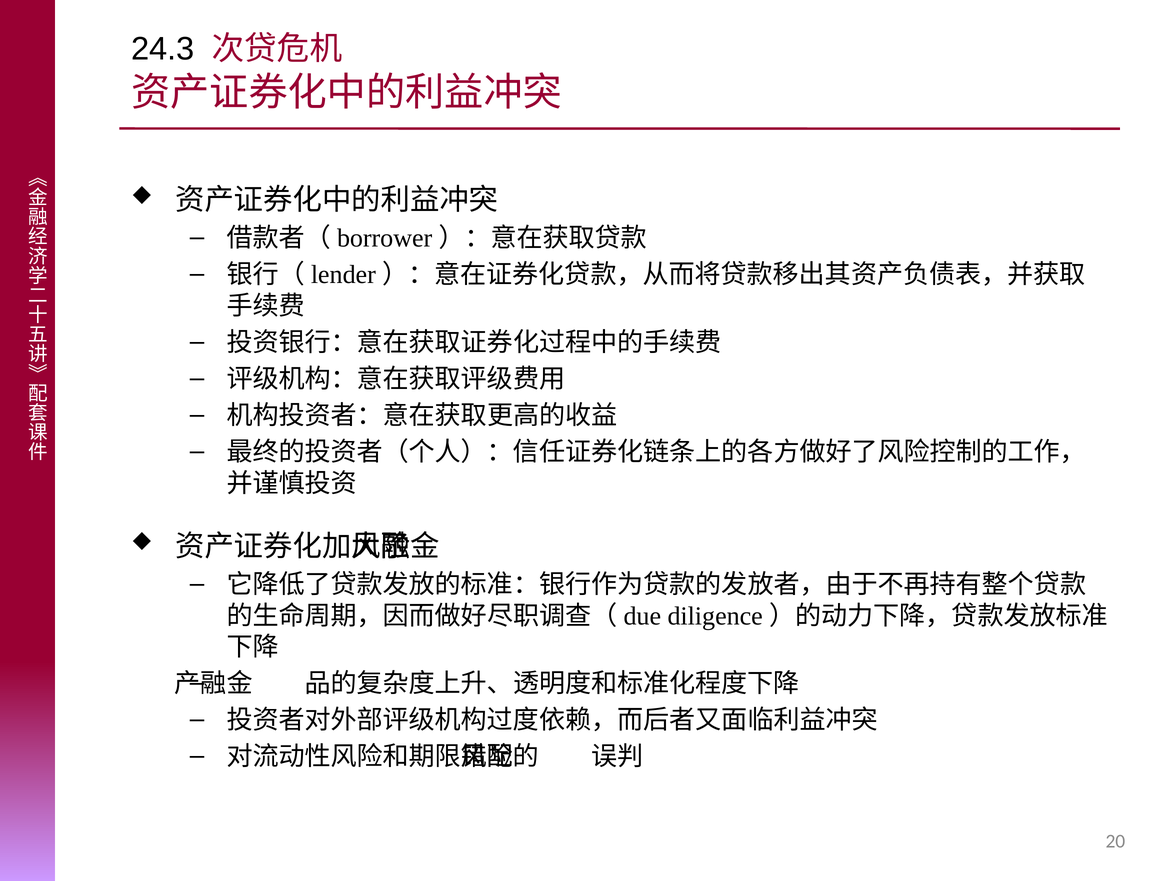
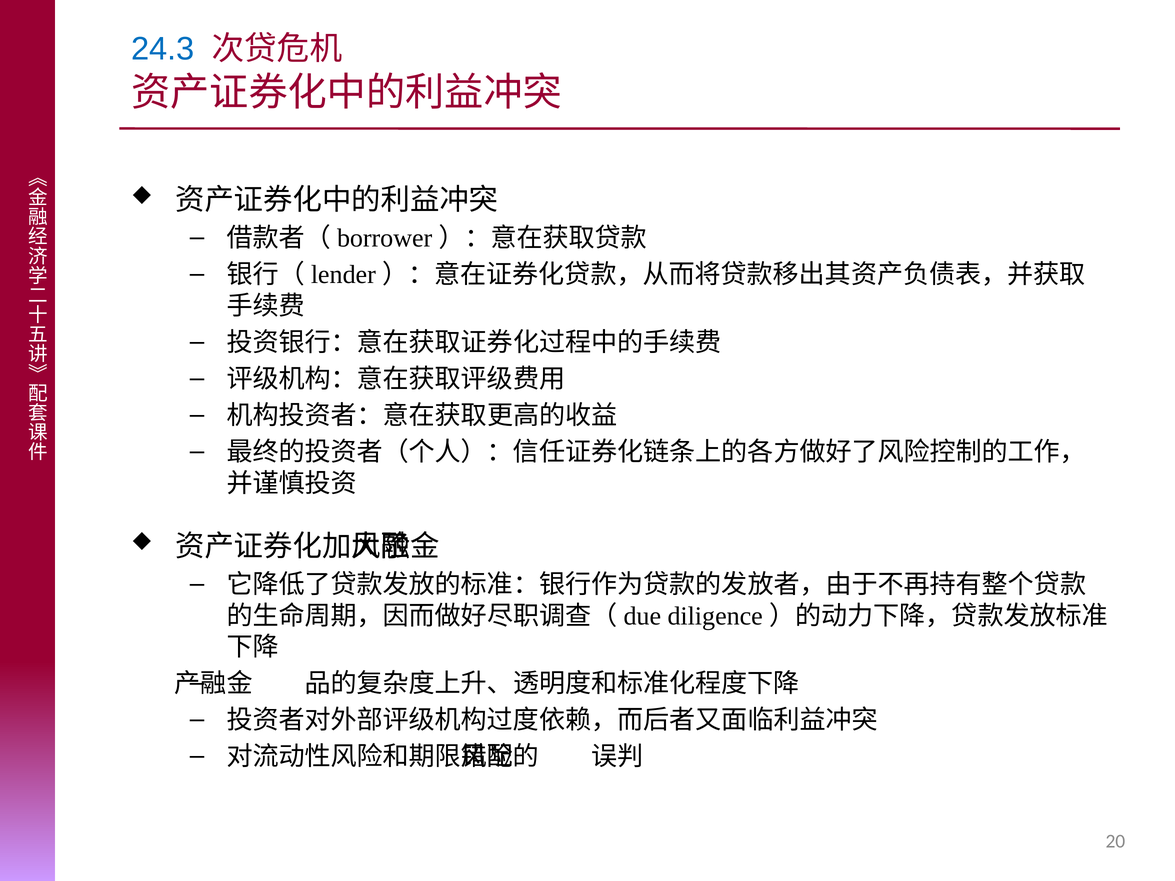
24.3 colour: black -> blue
